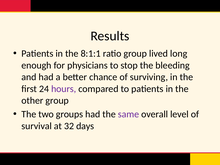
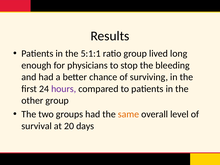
8:1:1: 8:1:1 -> 5:1:1
same colour: purple -> orange
32: 32 -> 20
